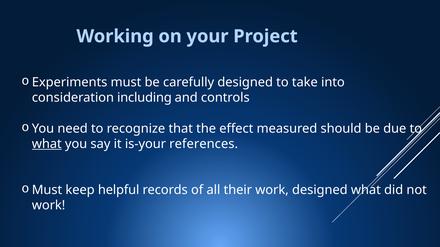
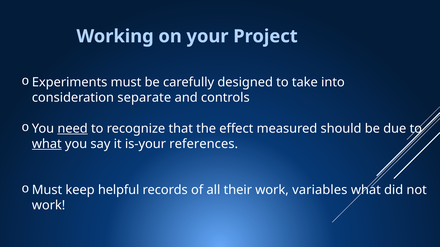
including: including -> separate
need underline: none -> present
work designed: designed -> variables
